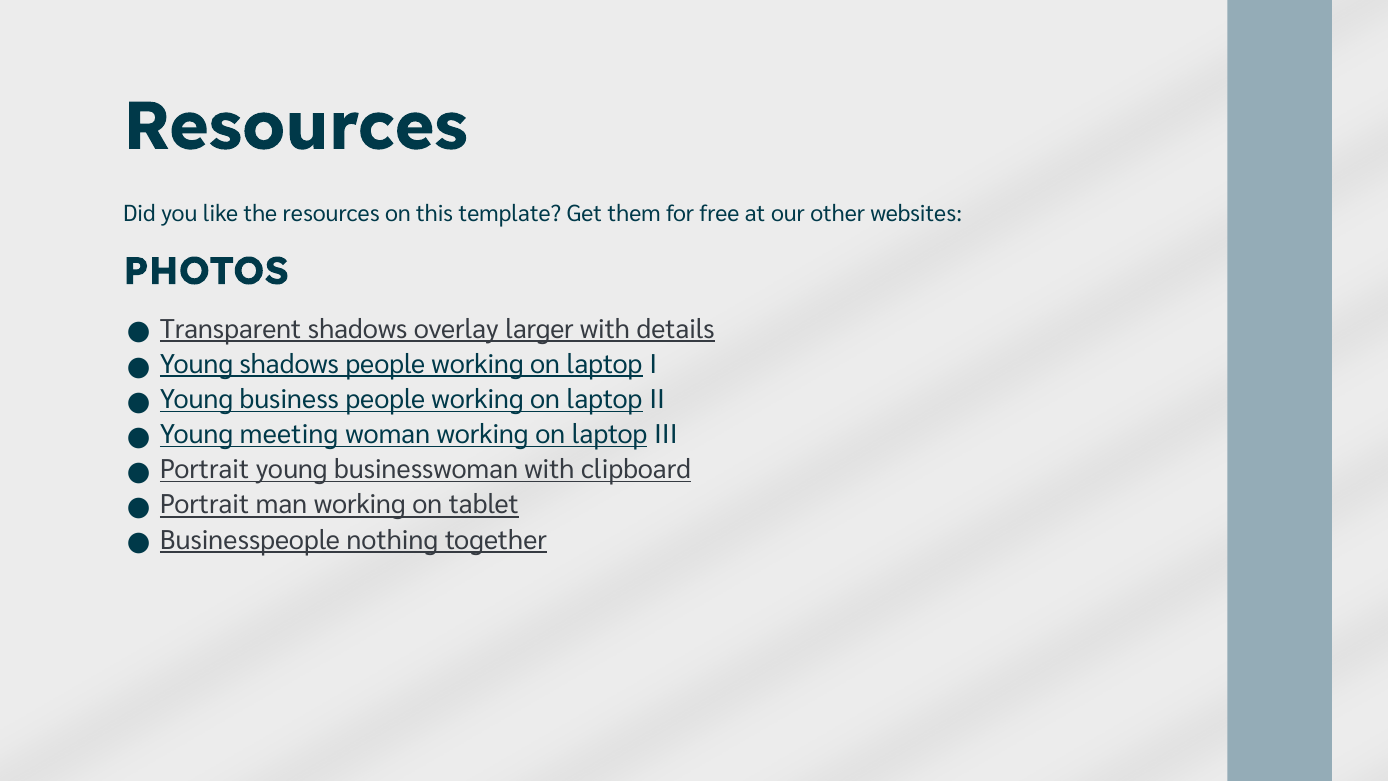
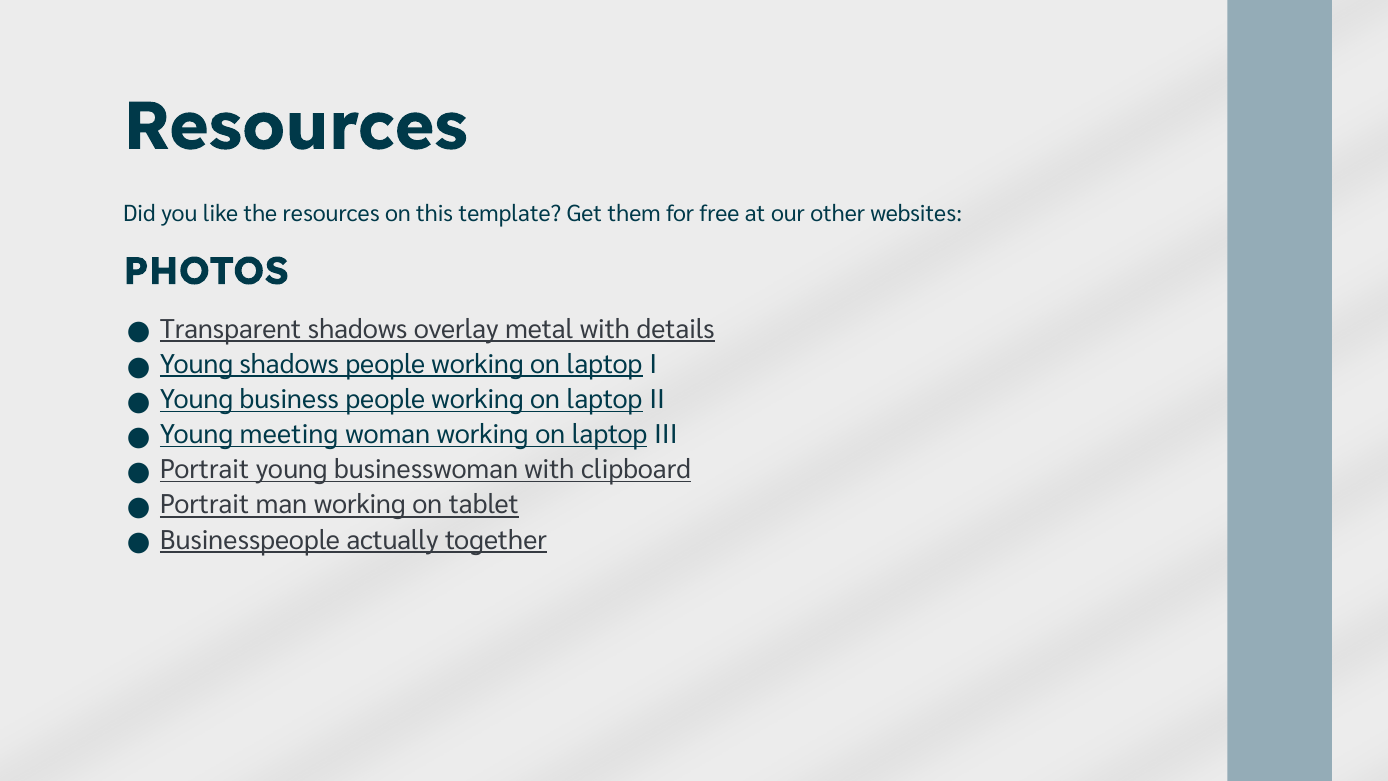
larger: larger -> metal
nothing: nothing -> actually
